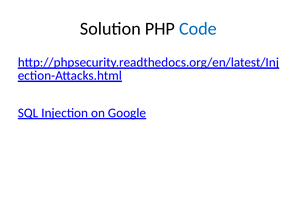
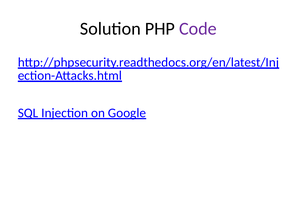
Code colour: blue -> purple
